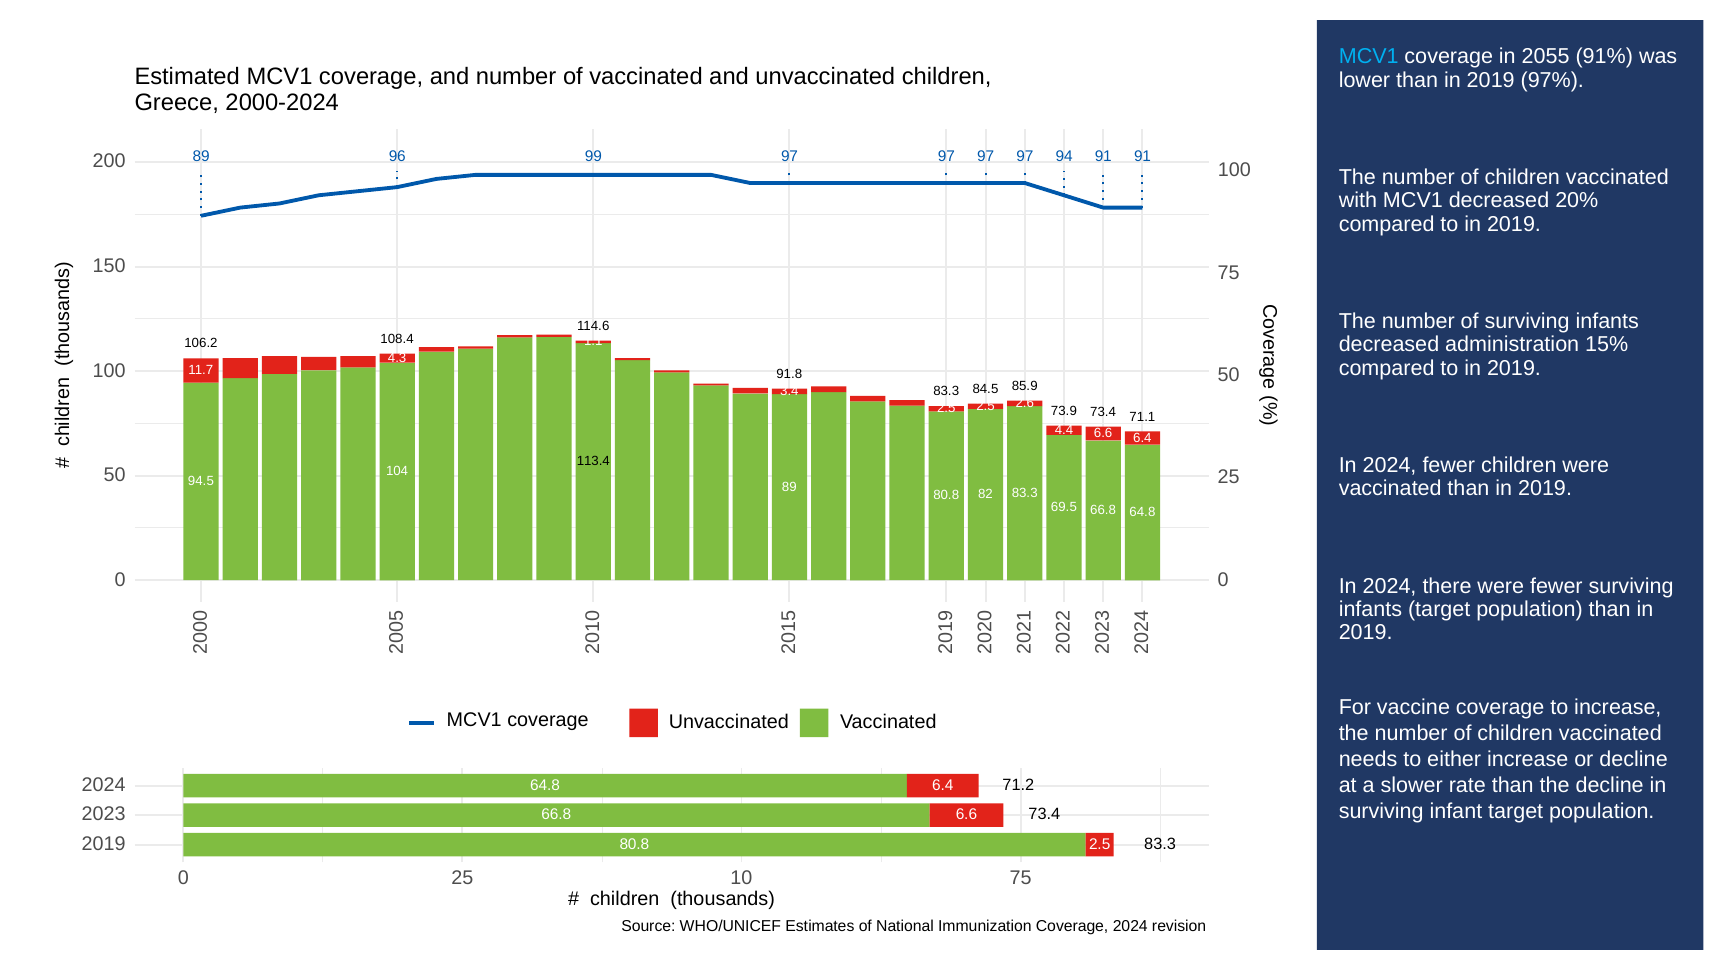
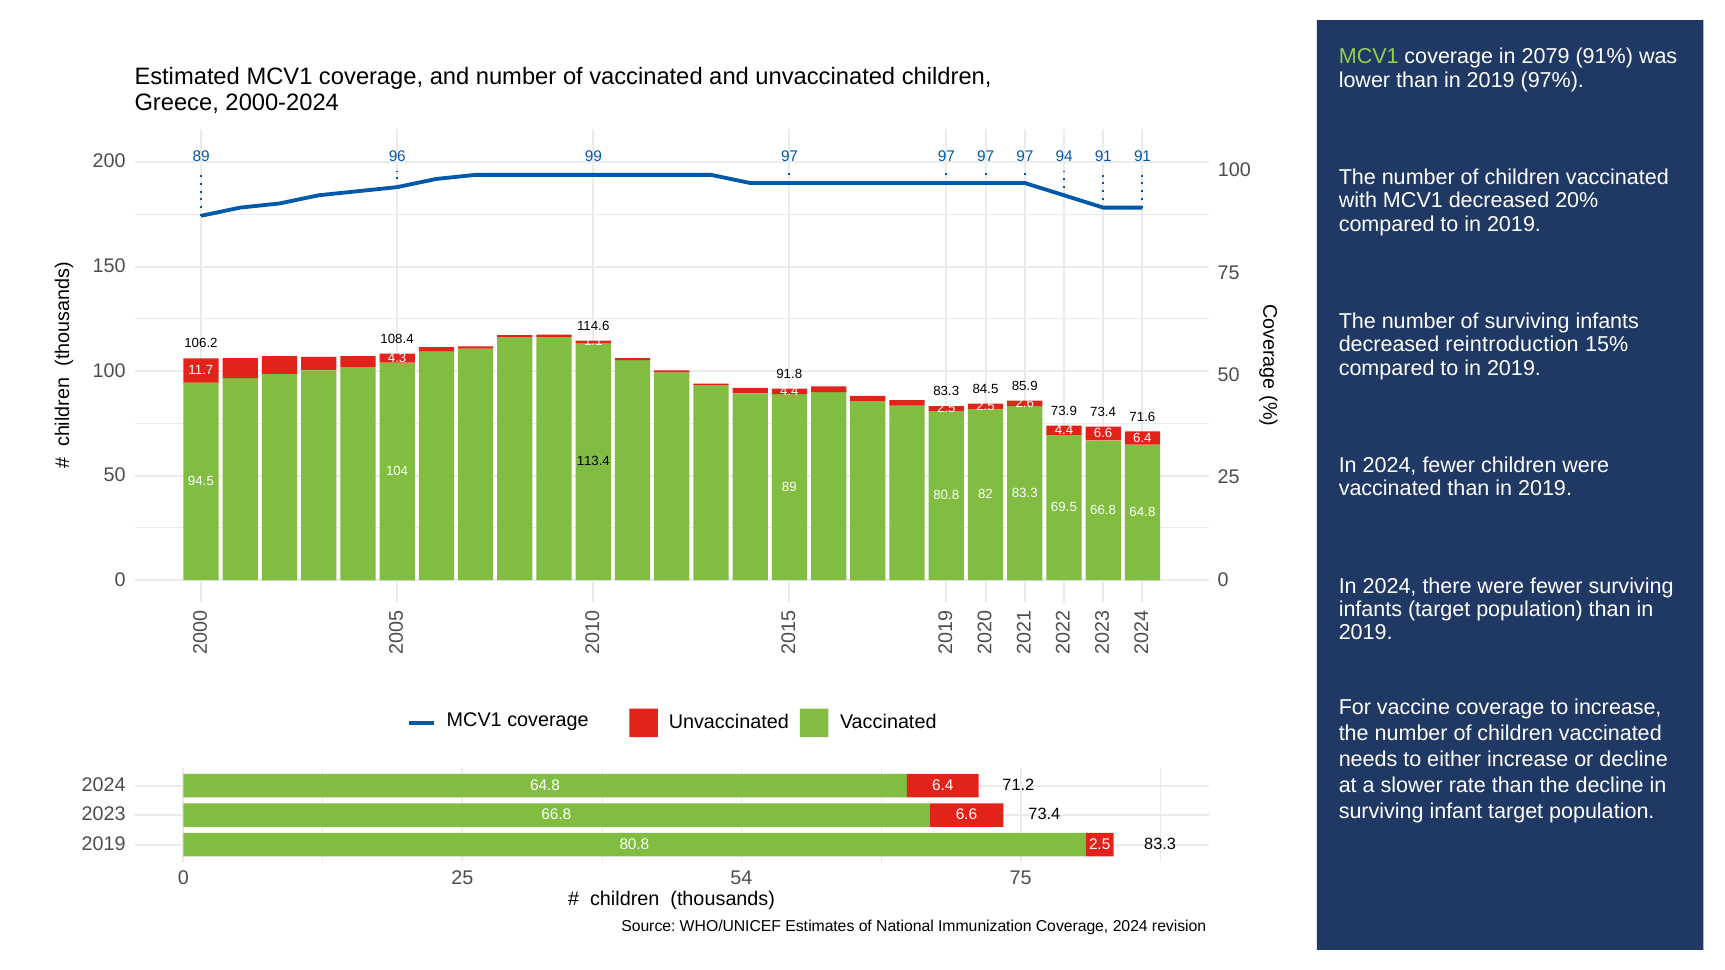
MCV1 at (1369, 57) colour: light blue -> light green
2055: 2055 -> 2079
administration: administration -> reintroduction
3.4 at (789, 391): 3.4 -> 4.4
71.1: 71.1 -> 71.6
10: 10 -> 54
